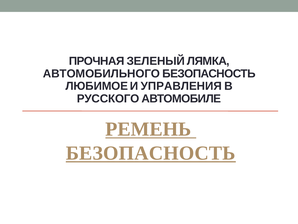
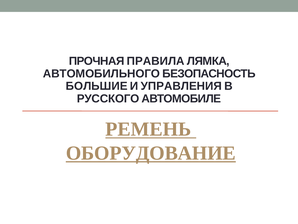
ЗЕЛЕНЫЙ: ЗЕЛЕНЫЙ -> ПРАВИЛА
ЛЮБИМОЕ: ЛЮБИМОЕ -> БОЛЬШИЕ
БЕЗОПАСНОСТЬ at (151, 153): БЕЗОПАСНОСТЬ -> ОБОРУДОВАНИЕ
